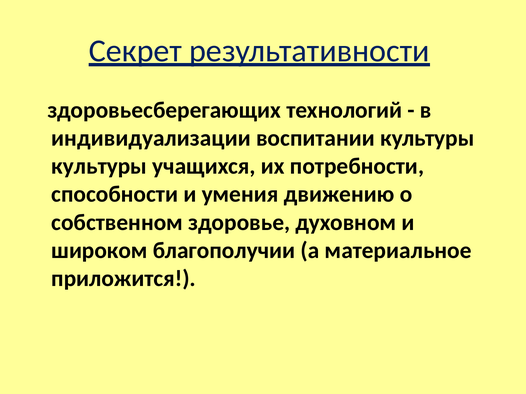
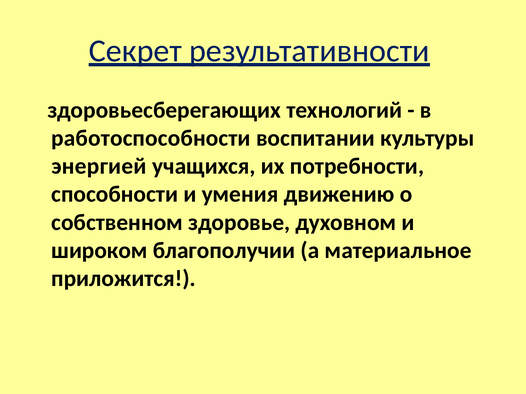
индивидуализации: индивидуализации -> работоспособности
культуры at (99, 166): культуры -> энергией
